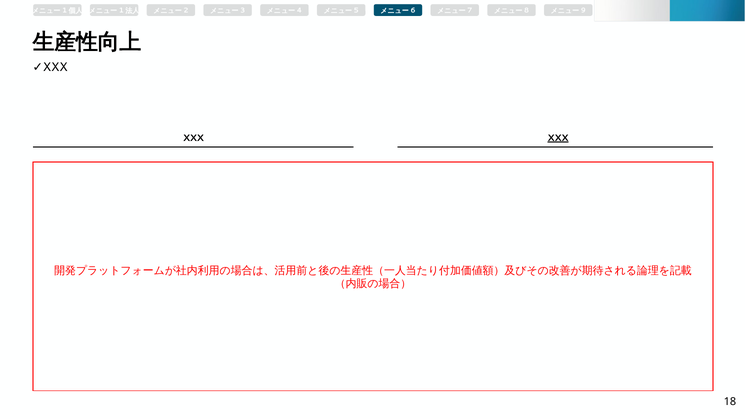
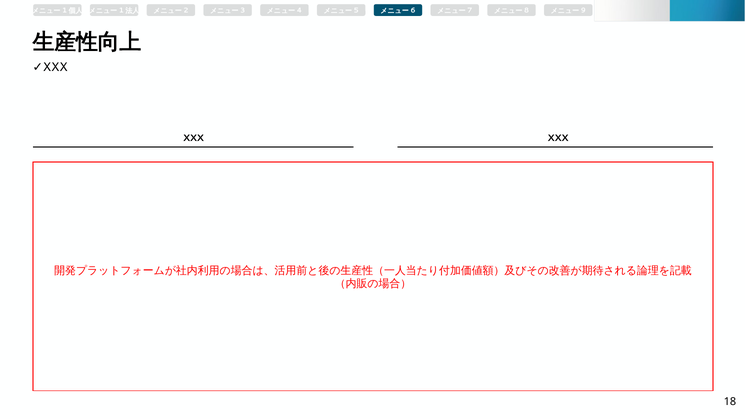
XXX at (558, 138) underline: present -> none
